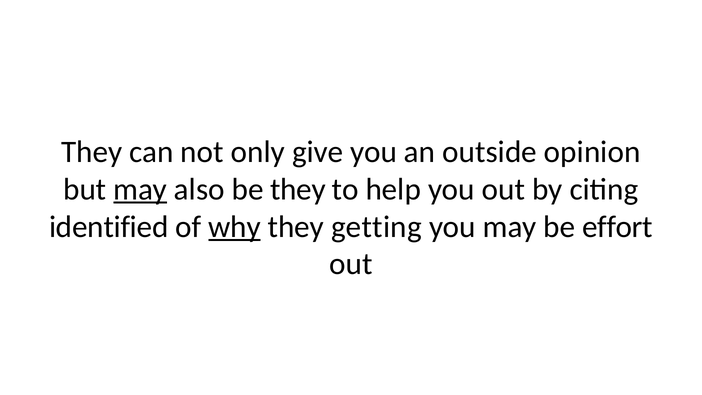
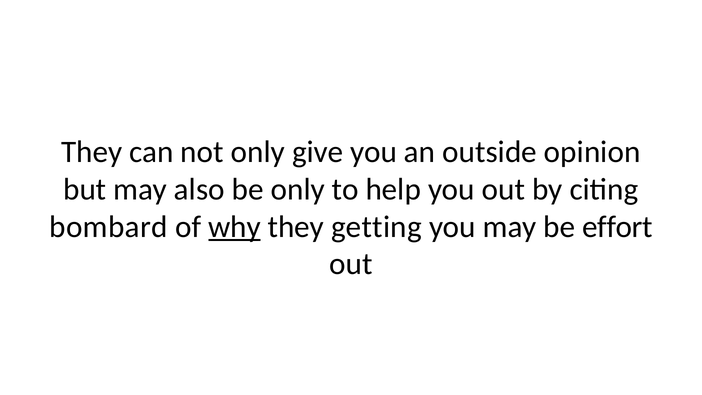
may at (140, 189) underline: present -> none
be they: they -> only
identified: identified -> bombard
